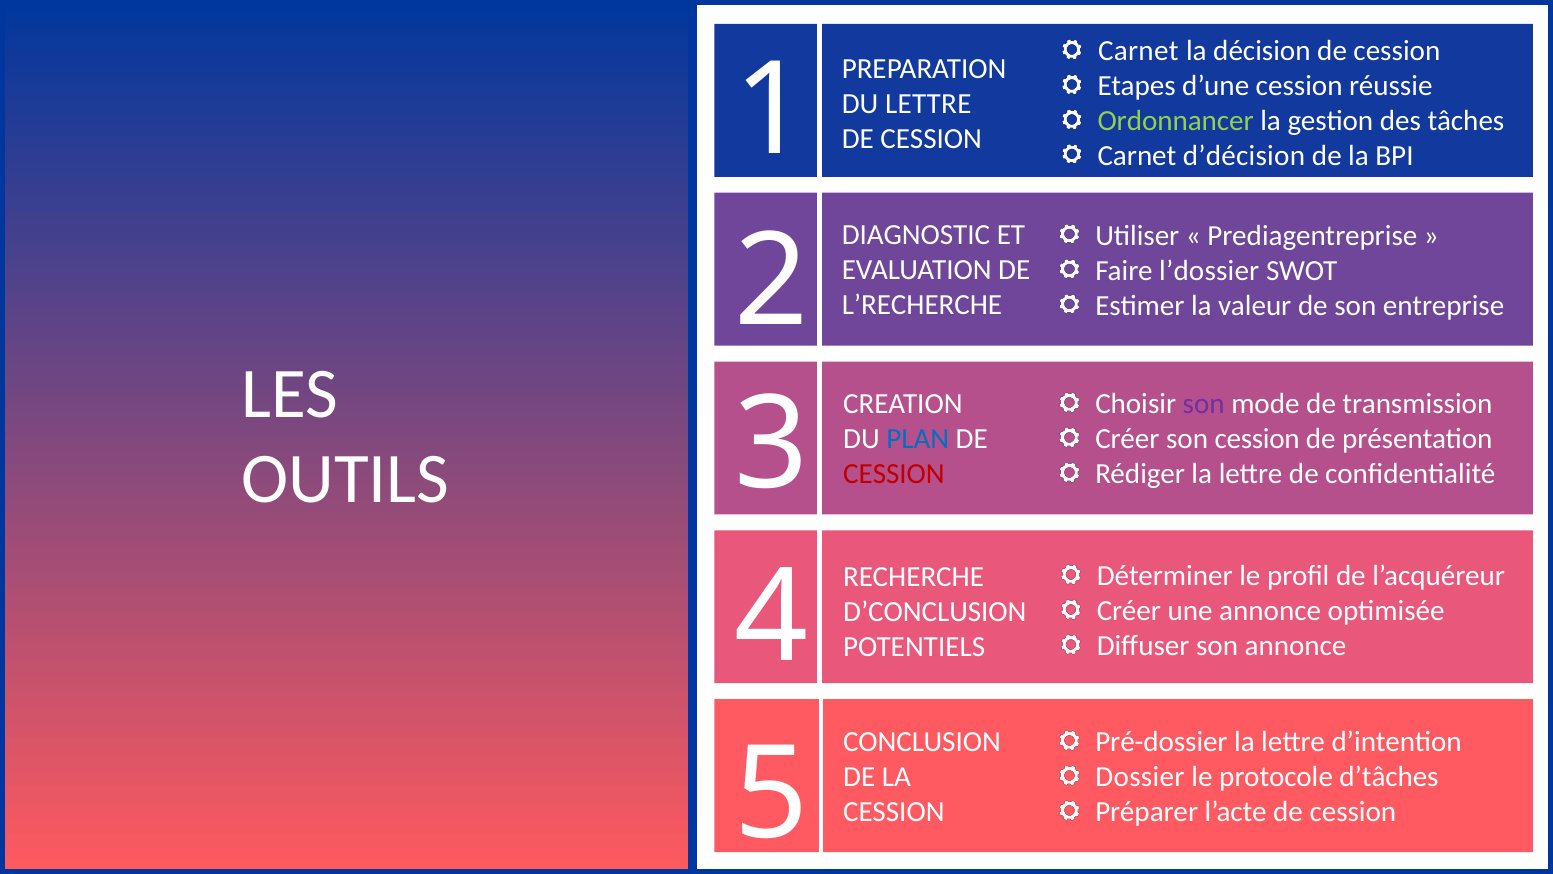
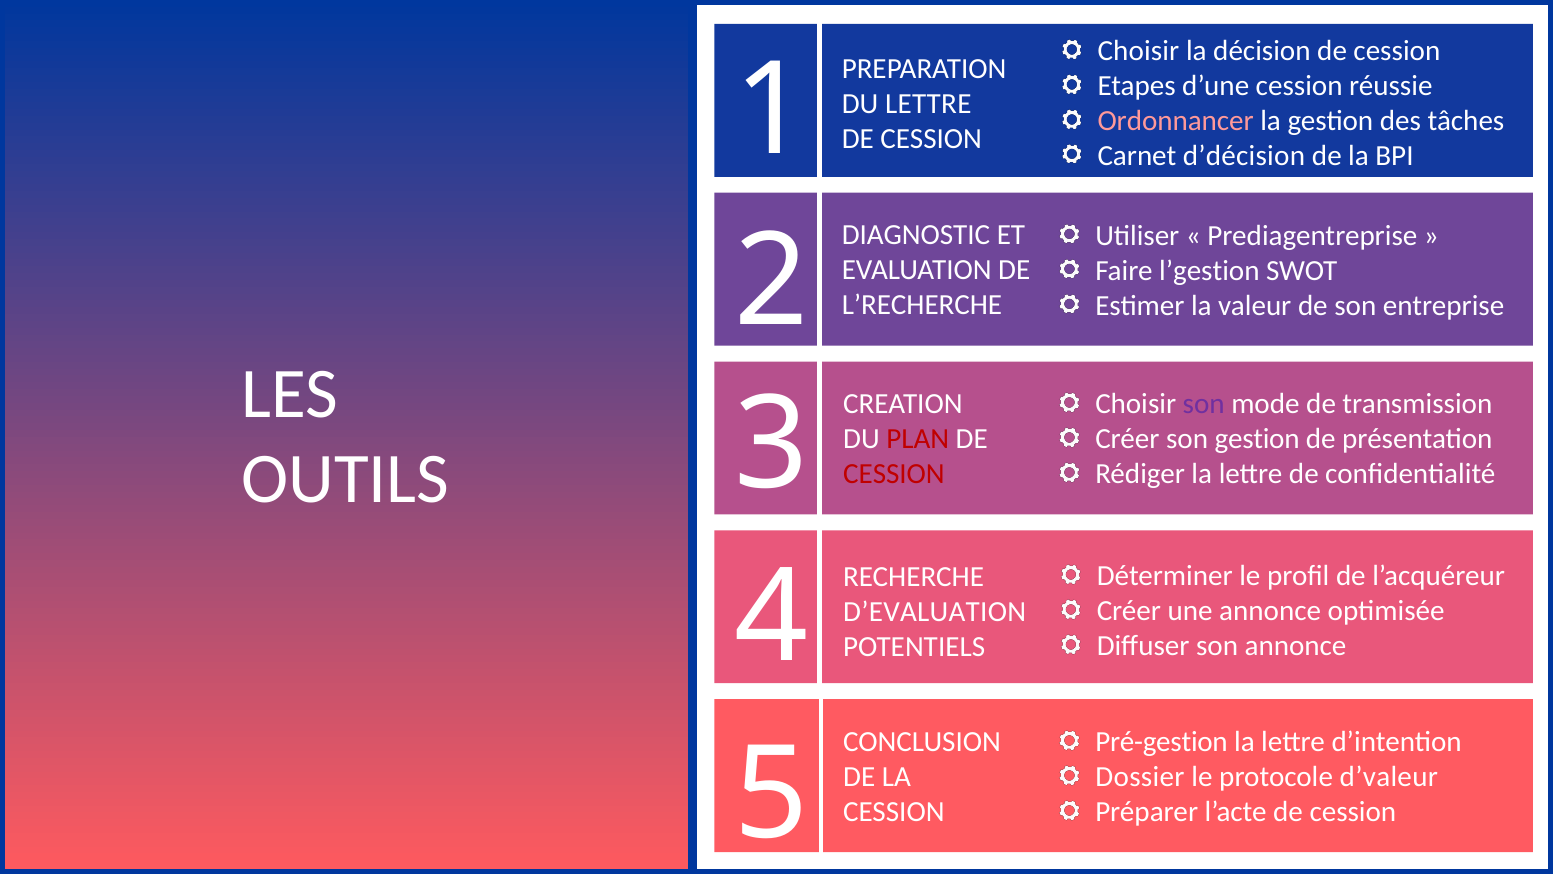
Carnet at (1138, 51): Carnet -> Choisir
Ordonnancer colour: light green -> pink
l’dossier: l’dossier -> l’gestion
son cession: cession -> gestion
PLAN colour: blue -> red
D’CONCLUSION: D’CONCLUSION -> D’EVALUATION
Pré-dossier: Pré-dossier -> Pré-gestion
d’tâches: d’tâches -> d’valeur
